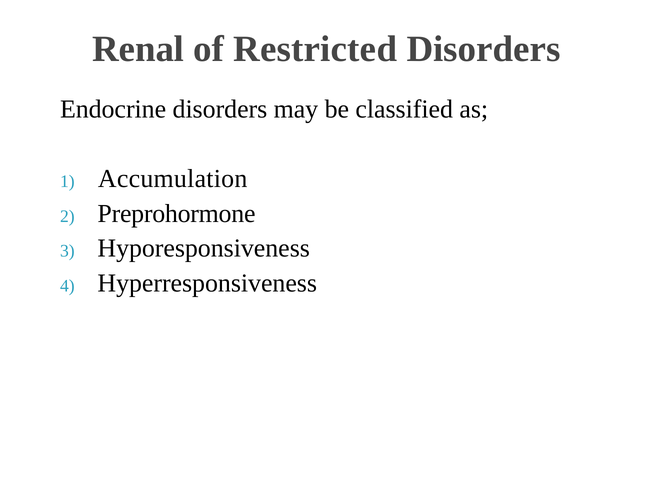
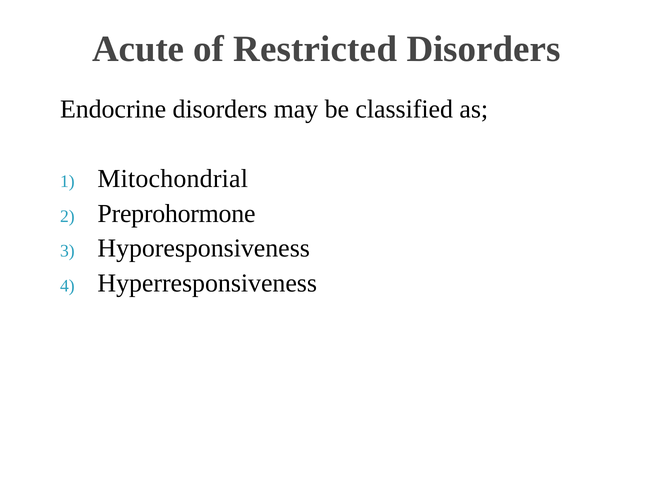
Renal: Renal -> Acute
Accumulation: Accumulation -> Mitochondrial
